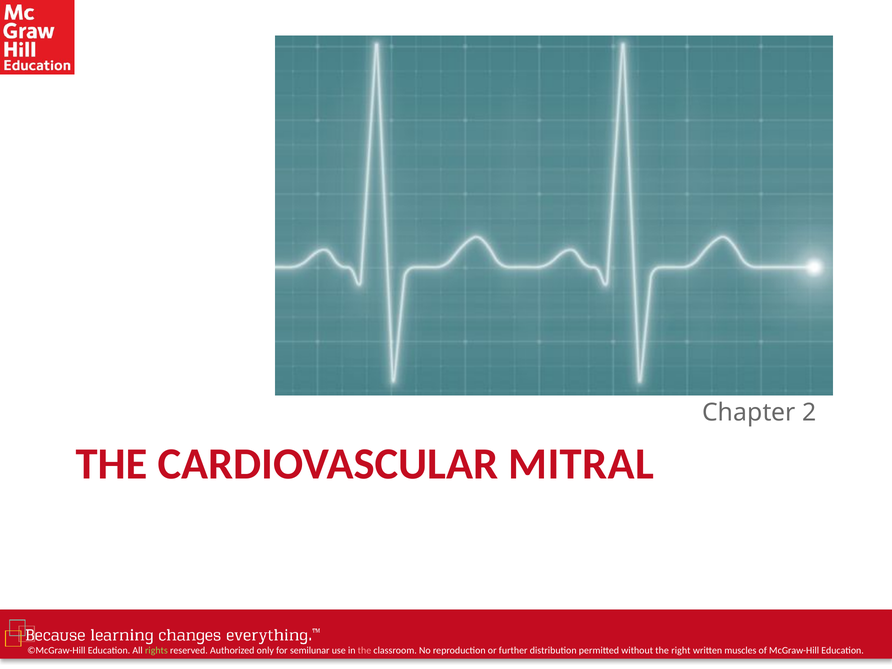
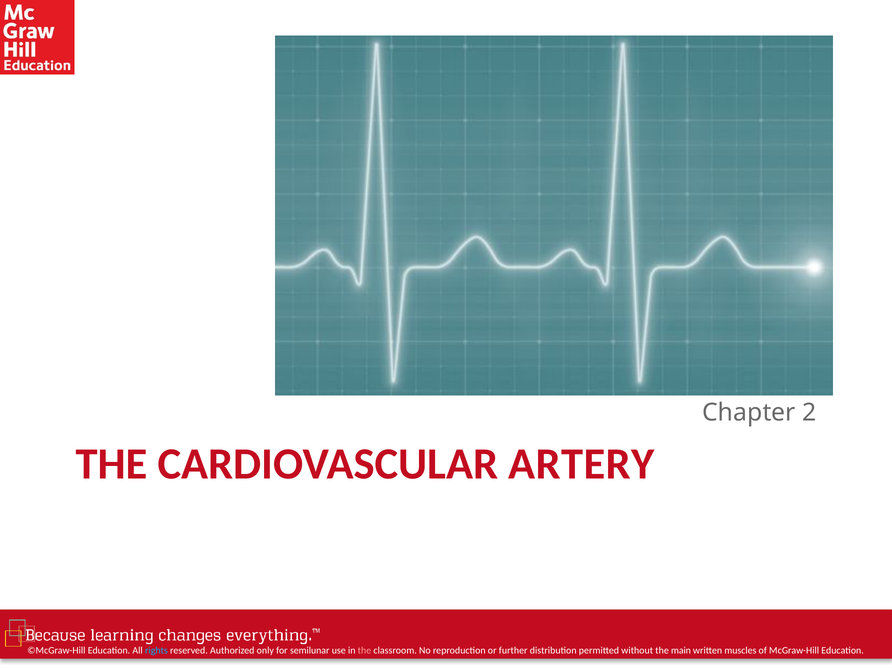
MITRAL: MITRAL -> ARTERY
rights colour: light green -> light blue
right: right -> main
